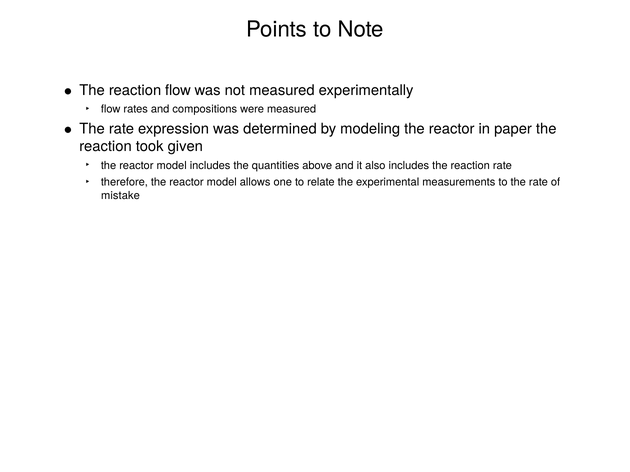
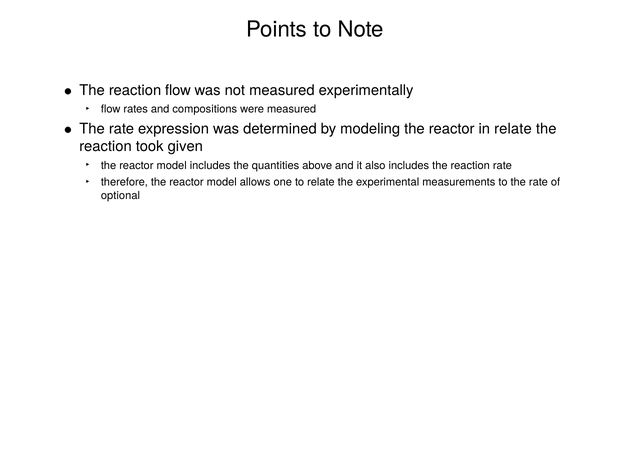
in paper: paper -> relate
mistake: mistake -> optional
